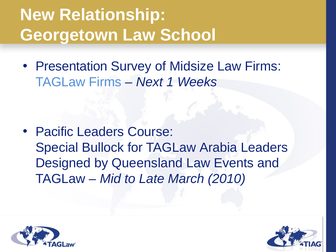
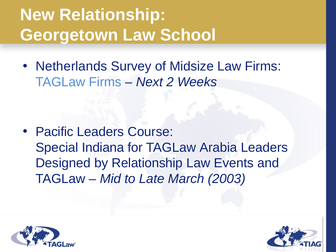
Presentation: Presentation -> Netherlands
1: 1 -> 2
Bullock: Bullock -> Indiana
by Queensland: Queensland -> Relationship
2010: 2010 -> 2003
